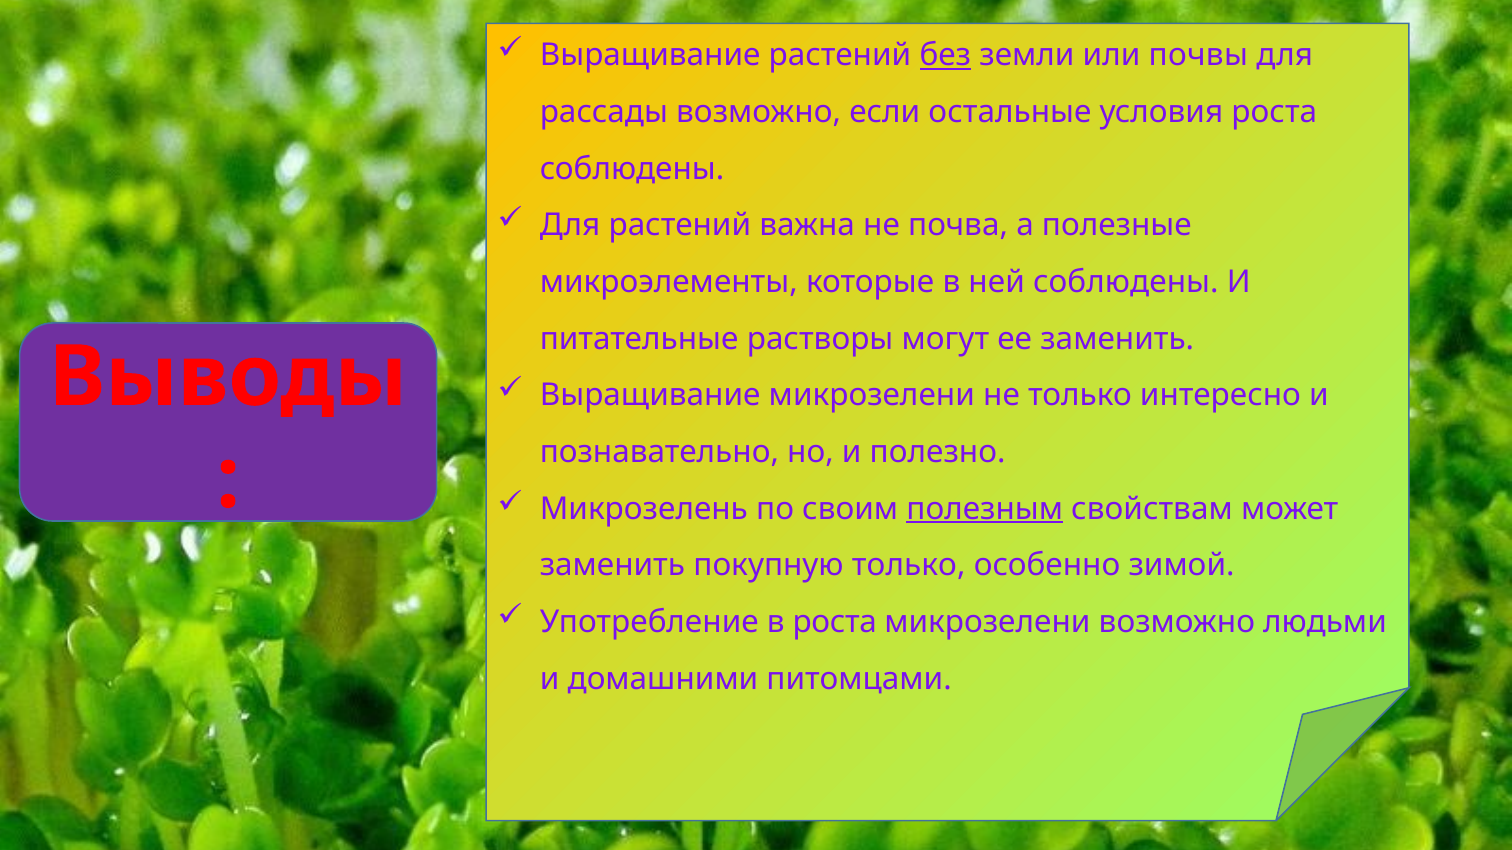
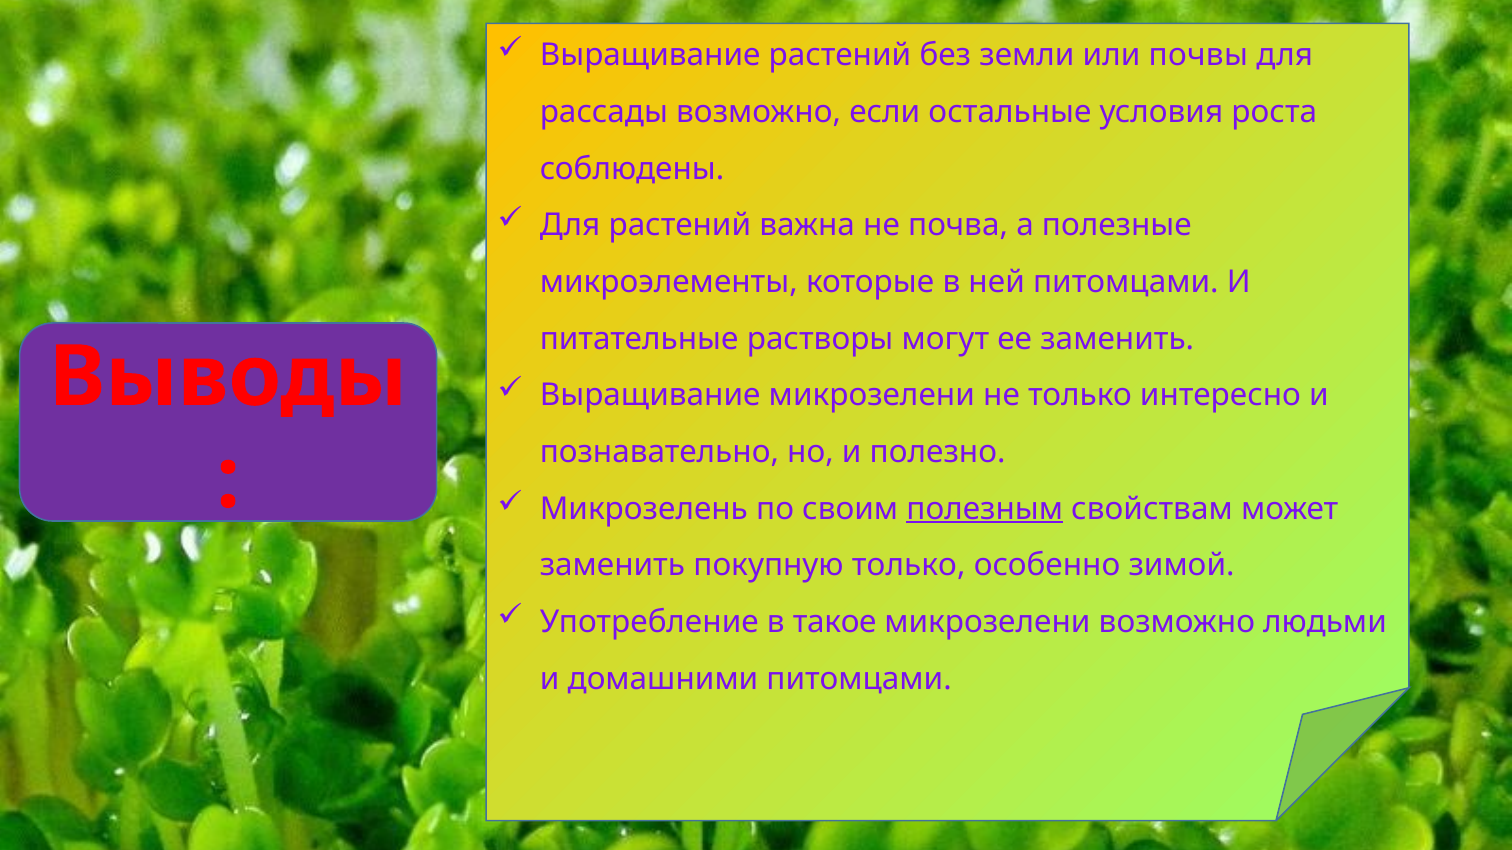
без underline: present -> none
ней соблюдены: соблюдены -> питомцами
в роста: роста -> такое
